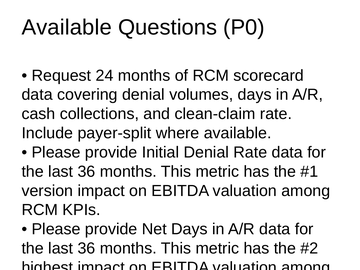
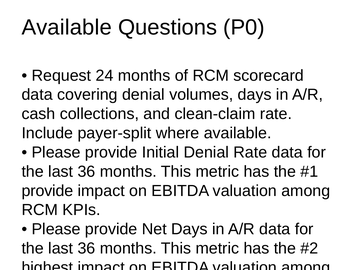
version at (47, 191): version -> provide
